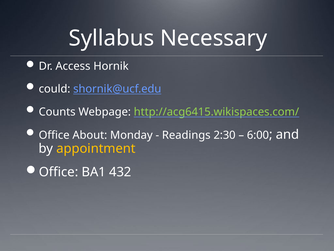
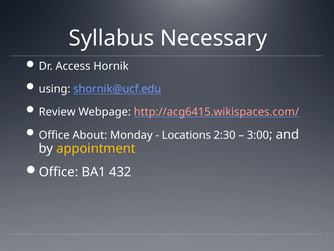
could: could -> using
Counts: Counts -> Review
http://acg6415.wikispaces.com/ colour: light green -> pink
Readings: Readings -> Locations
6:00: 6:00 -> 3:00
